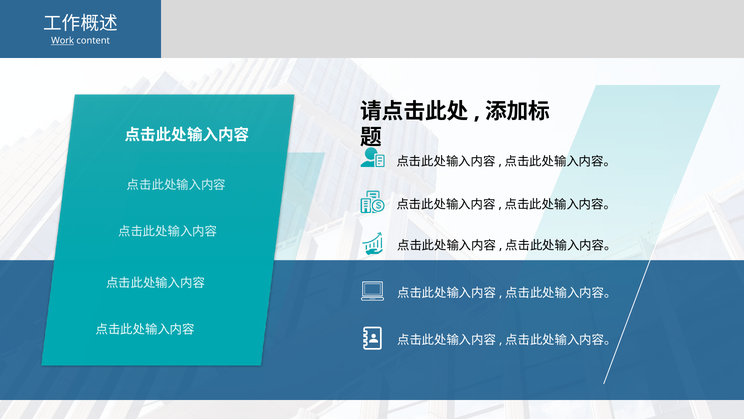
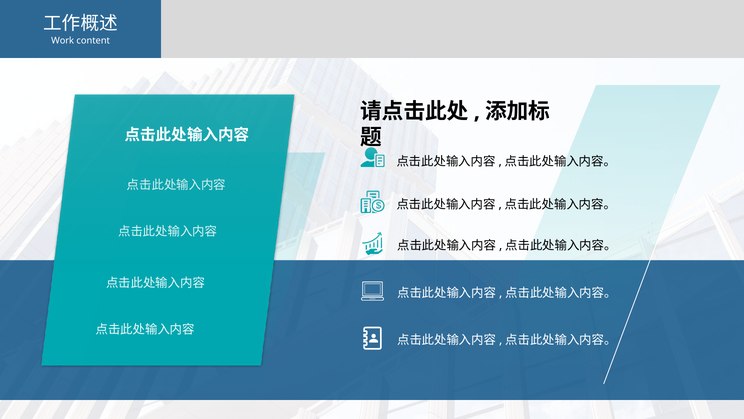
Work underline: present -> none
